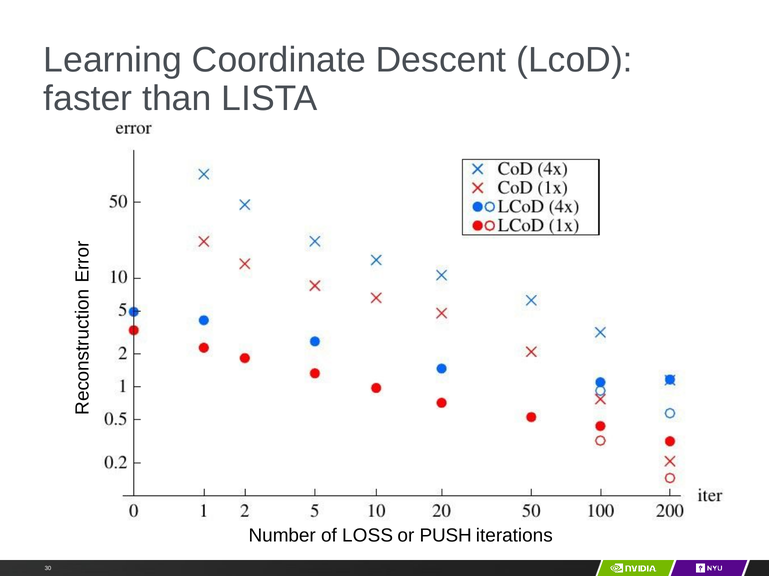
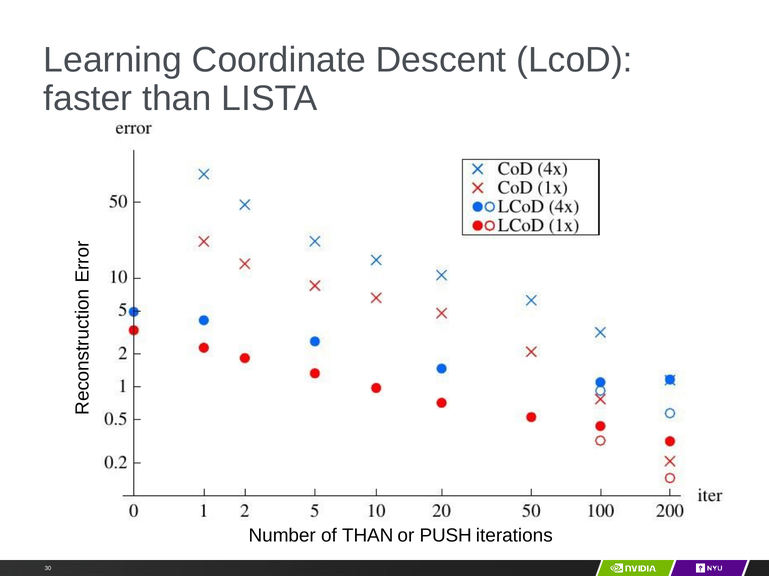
of LOSS: LOSS -> THAN
